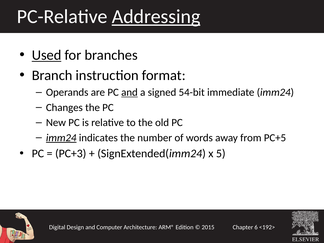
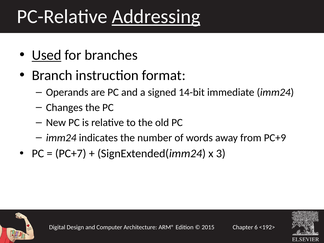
and at (129, 92) underline: present -> none
54-bit: 54-bit -> 14-bit
imm24 at (61, 138) underline: present -> none
PC+5: PC+5 -> PC+9
PC+3: PC+3 -> PC+7
5: 5 -> 3
